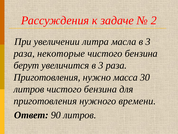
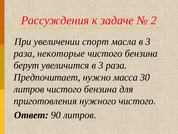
литра: литра -> спорт
Приготовления at (47, 77): Приготовления -> Предпочитает
нужного времени: времени -> чистого
